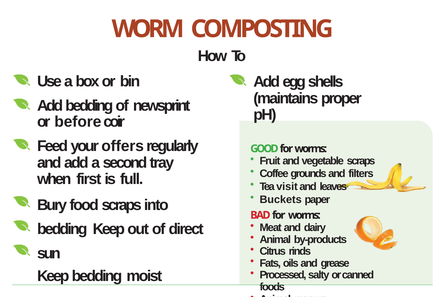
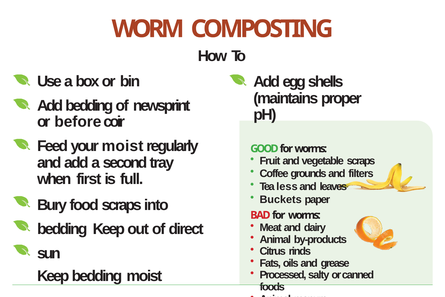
your offers: offers -> moist
visit: visit -> less
